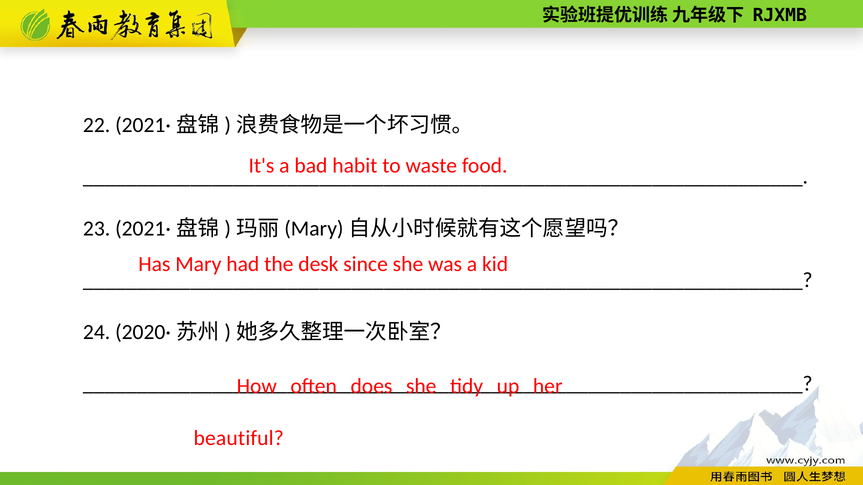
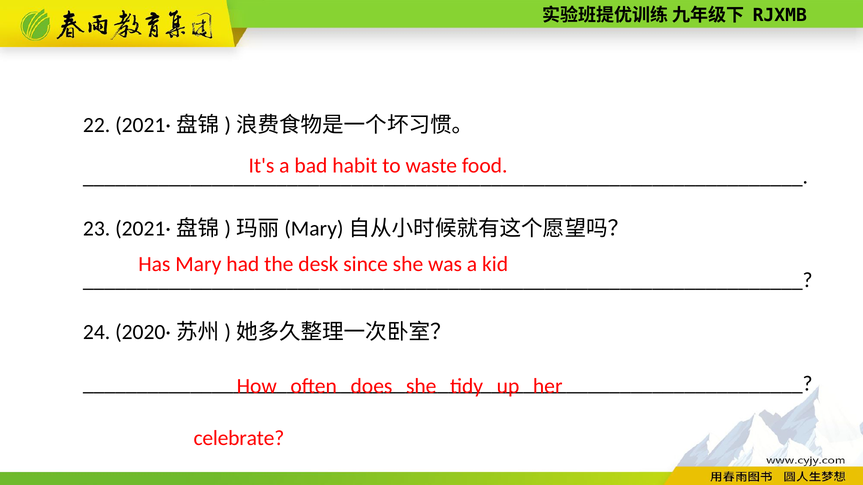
beautiful: beautiful -> celebrate
